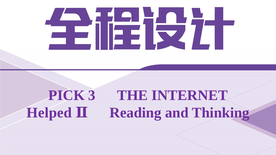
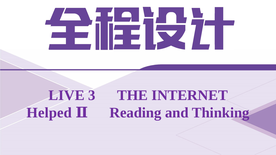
PICK: PICK -> LIVE
